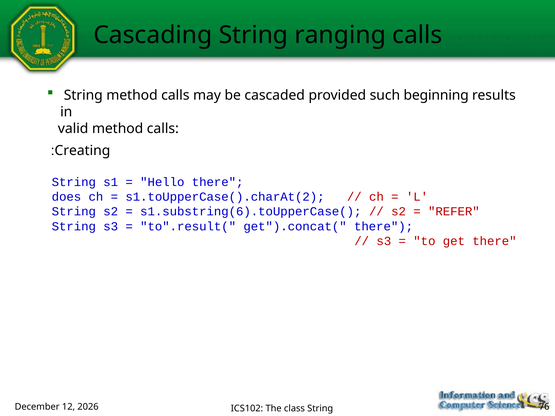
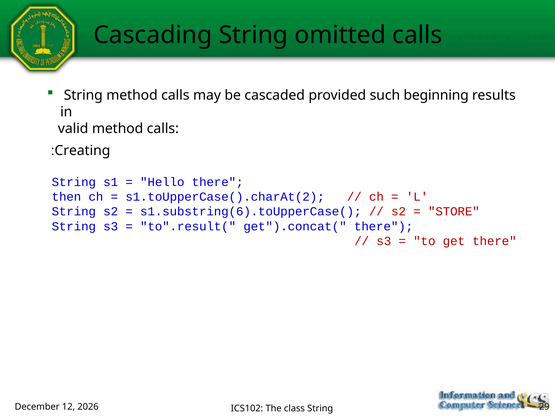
ranging: ranging -> omitted
does: does -> then
REFER: REFER -> STORE
76: 76 -> 29
